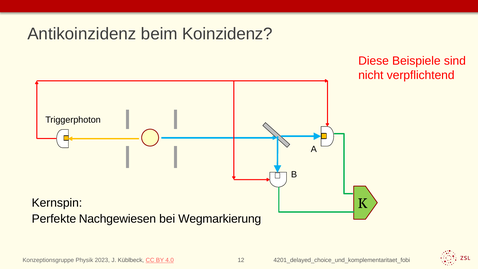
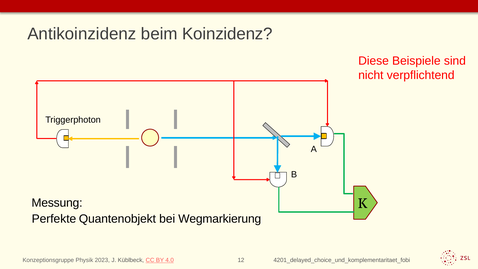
Kernspin: Kernspin -> Messung
Nachgewiesen: Nachgewiesen -> Quantenobjekt
